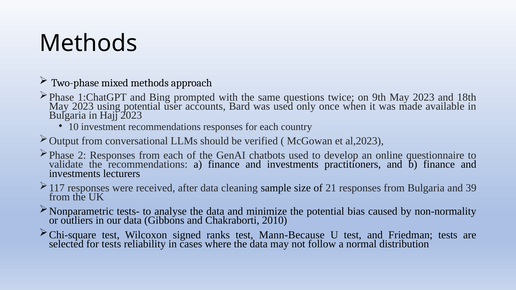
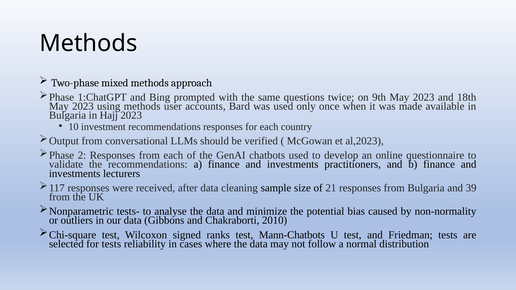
using potential: potential -> methods
Mann-Because: Mann-Because -> Mann-Chatbots
